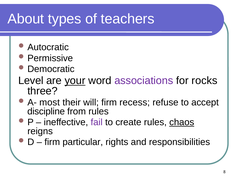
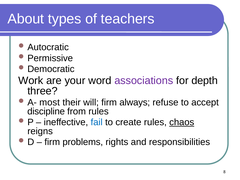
Level: Level -> Work
your underline: present -> none
rocks: rocks -> depth
recess: recess -> always
fail colour: purple -> blue
particular: particular -> problems
